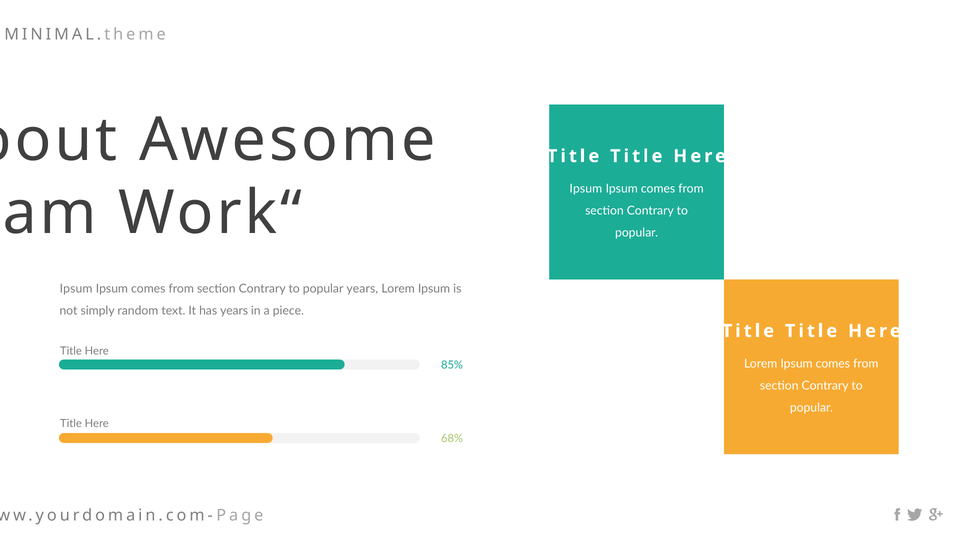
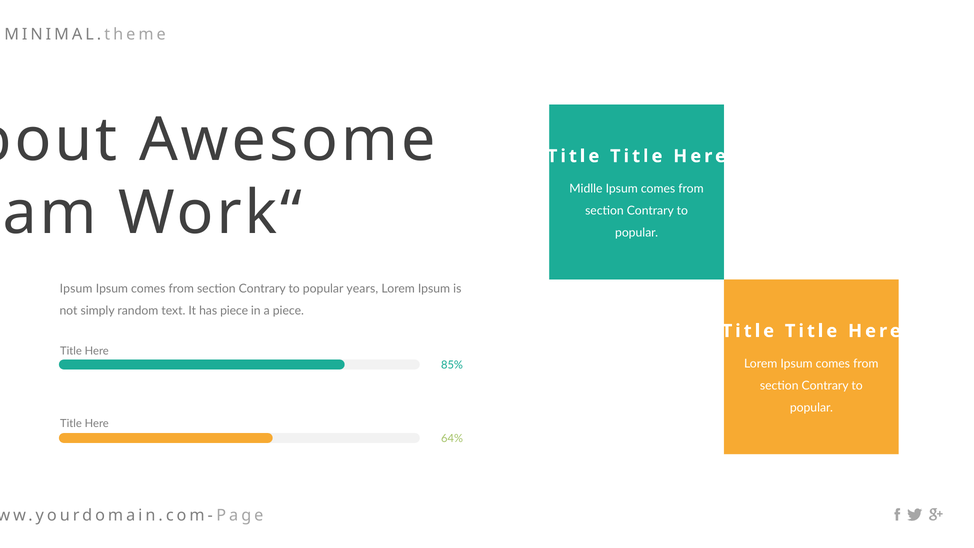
Ipsum at (586, 189): Ipsum -> Midlle
has years: years -> piece
68%: 68% -> 64%
